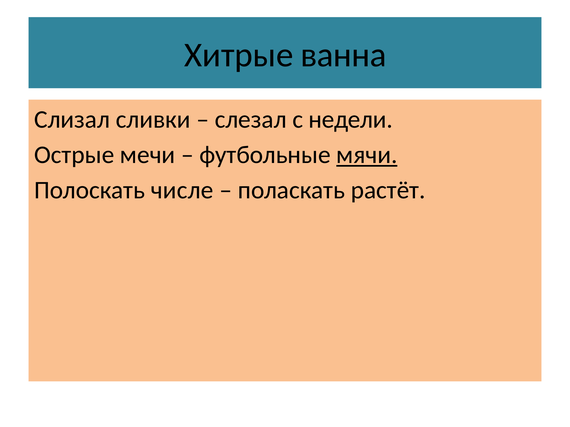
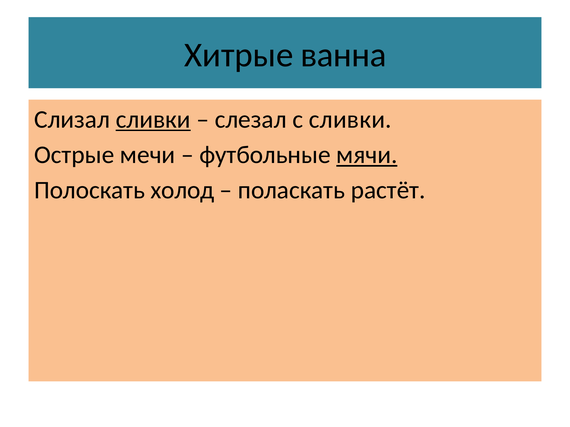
сливки at (153, 120) underline: none -> present
с недели: недели -> сливки
числе: числе -> холод
